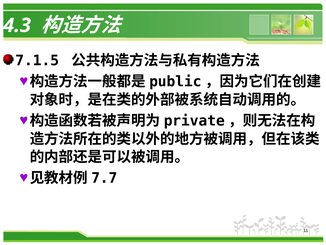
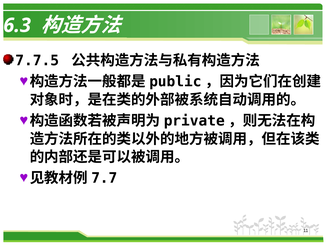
4.3: 4.3 -> 6.3
7.1.5: 7.1.5 -> 7.7.5
